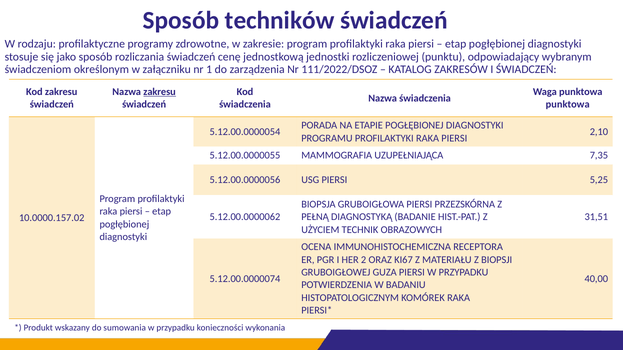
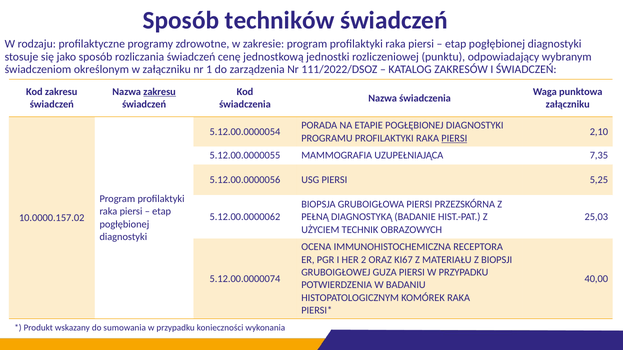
punktowa at (568, 105): punktowa -> załączniku
PIERSI at (454, 138) underline: none -> present
31,51: 31,51 -> 25,03
